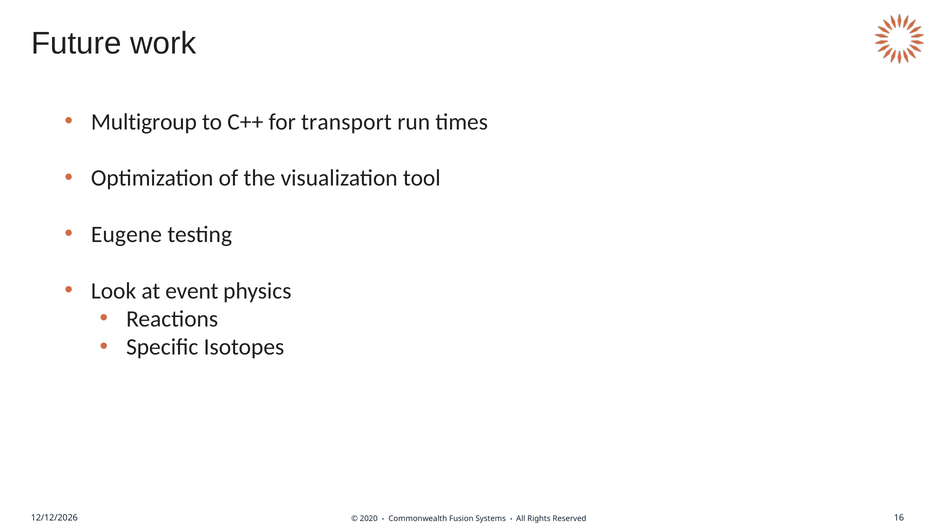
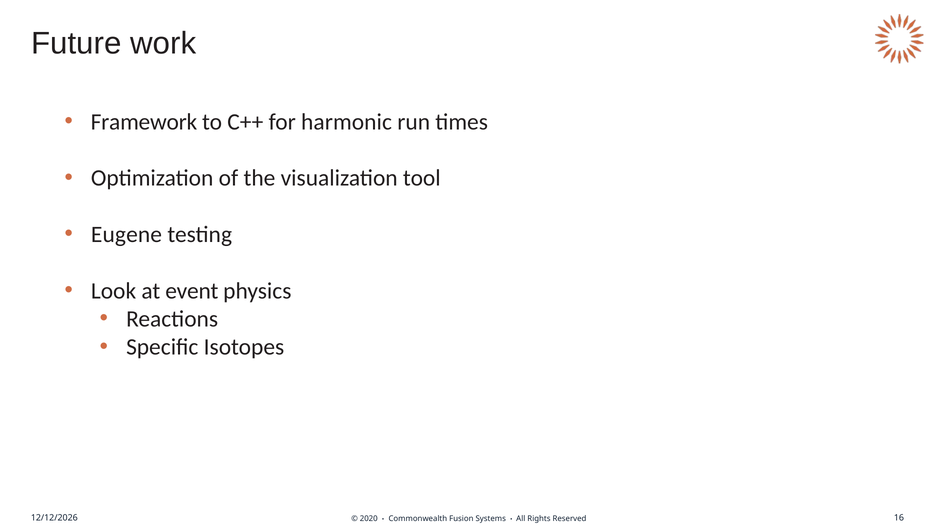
Multigroup: Multigroup -> Framework
transport: transport -> harmonic
